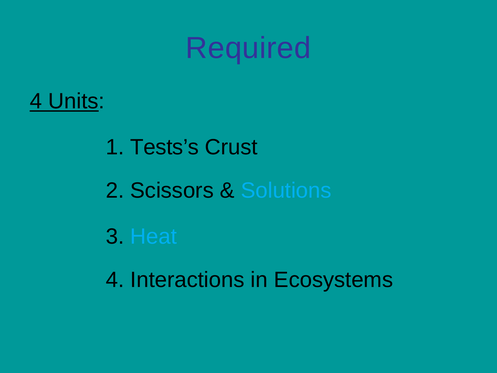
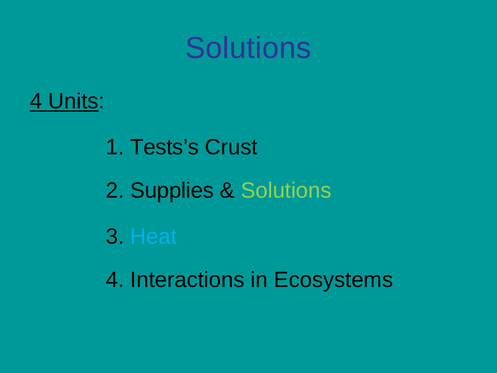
Required at (248, 48): Required -> Solutions
Scissors: Scissors -> Supplies
Solutions at (286, 190) colour: light blue -> light green
